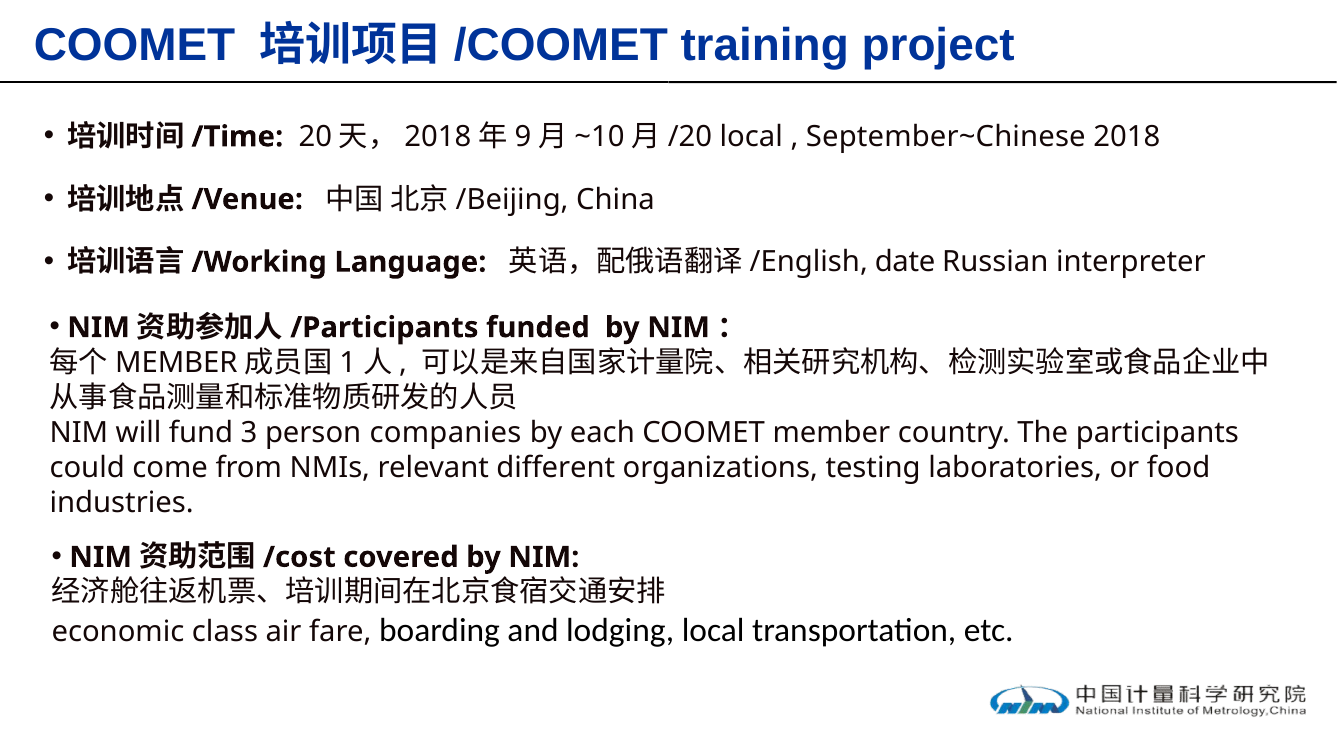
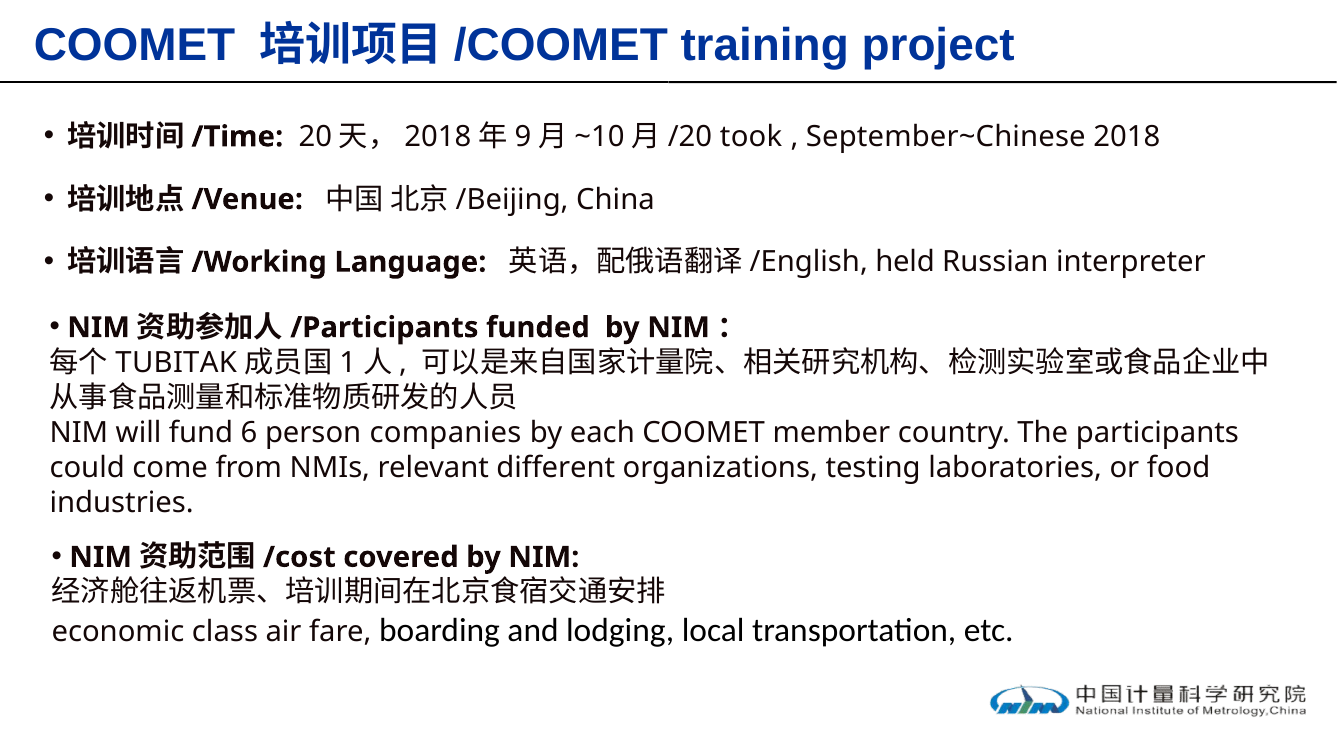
local at (751, 137): local -> took
date: date -> held
MEMBER at (176, 363): MEMBER -> TUBITAK
3: 3 -> 6
